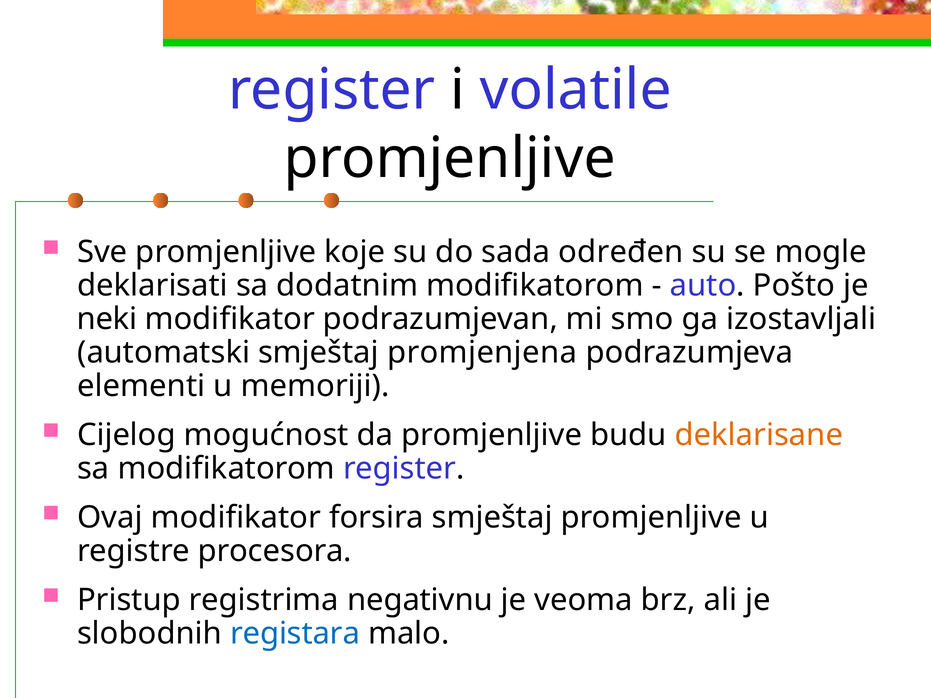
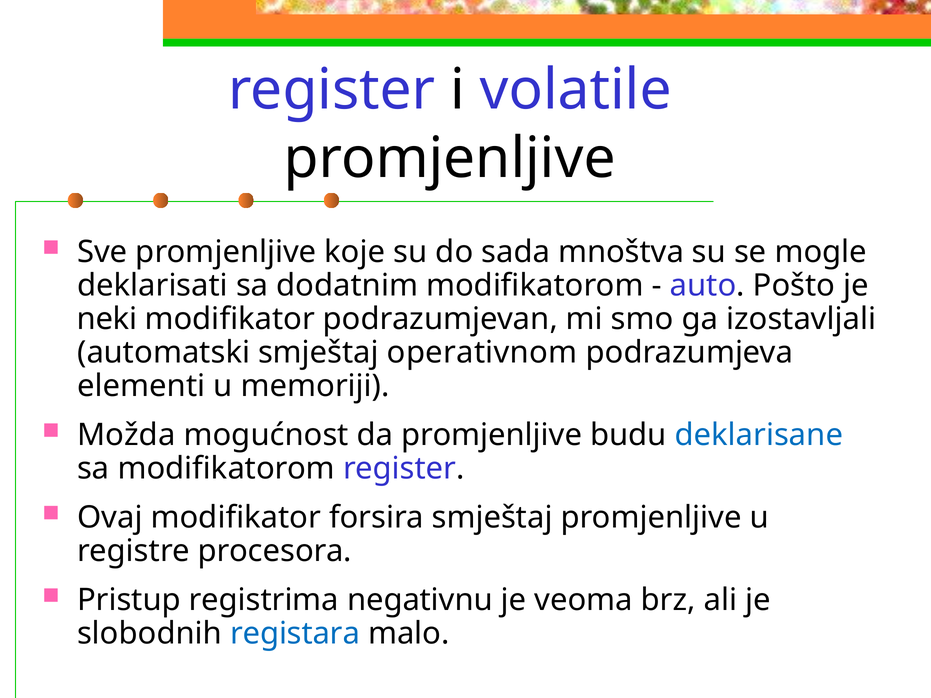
određen: određen -> mnoštva
promjenjena: promjenjena -> operativnom
Cijelog: Cijelog -> Možda
deklarisane colour: orange -> blue
